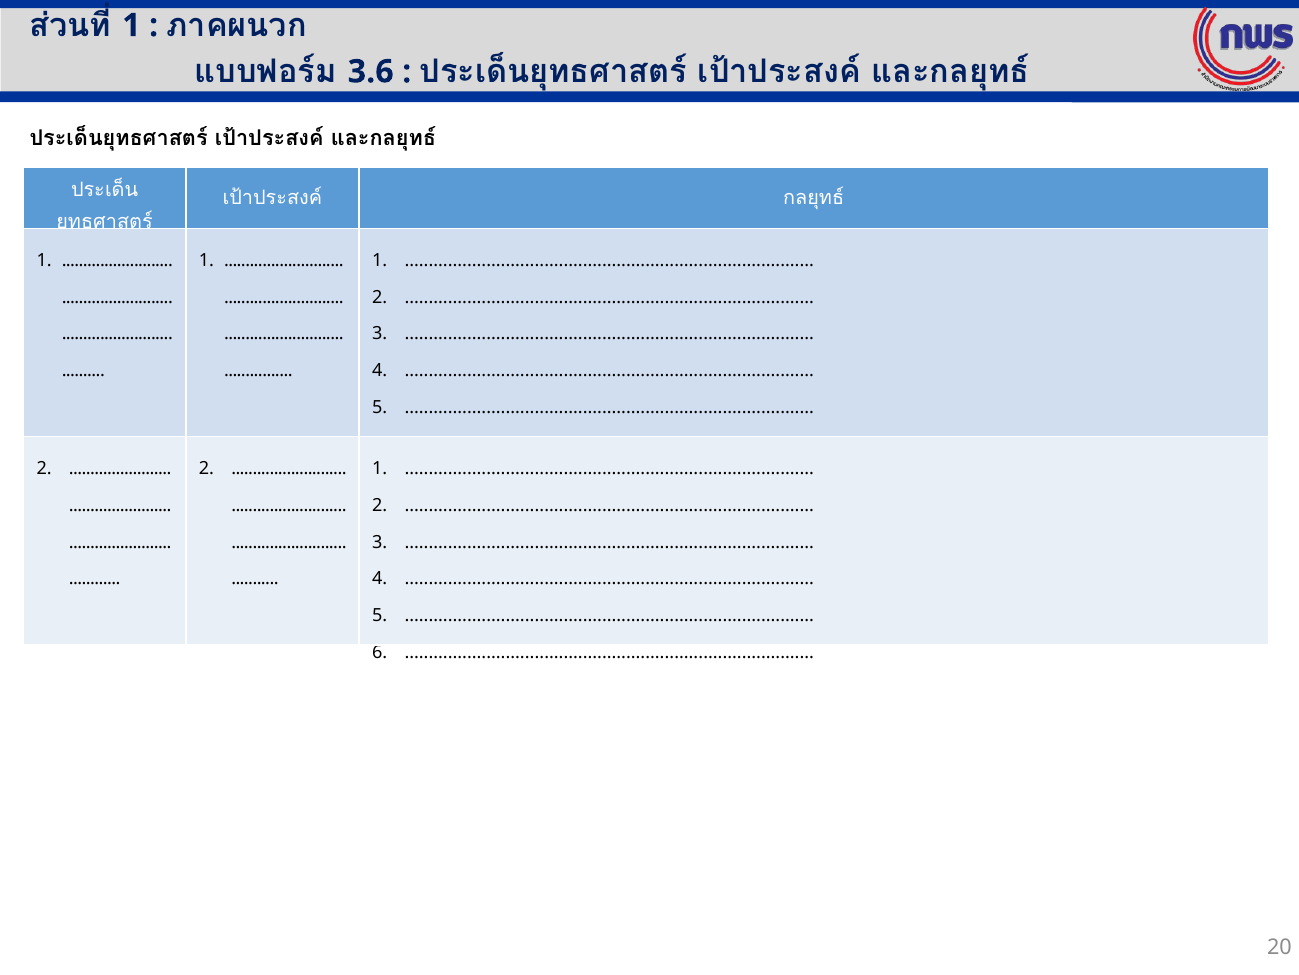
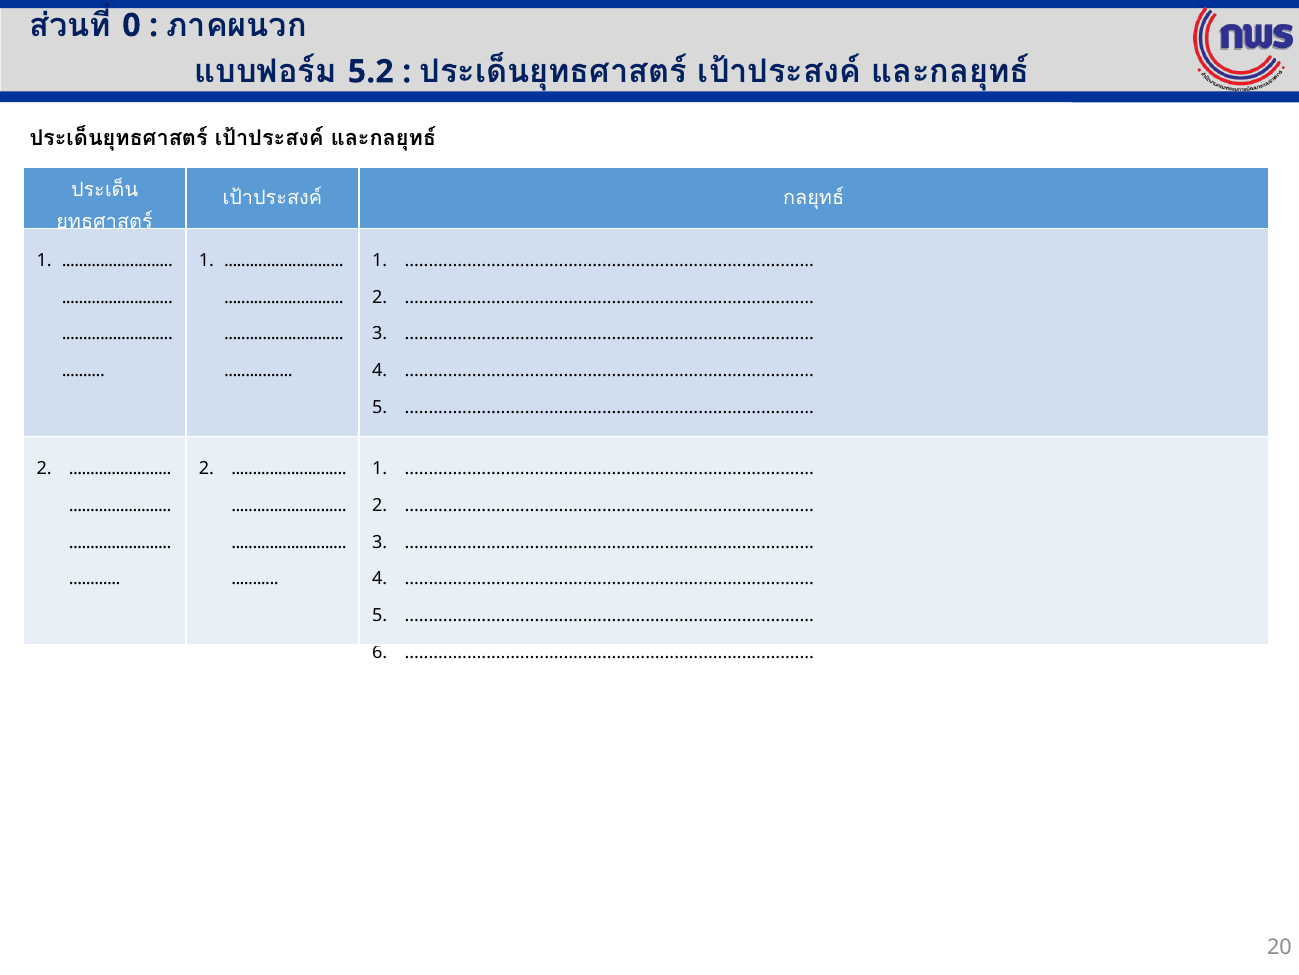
1 at (131, 25): 1 -> 0
3.6: 3.6 -> 5.2
